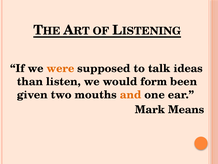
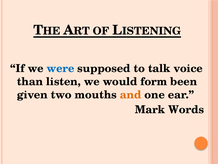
were colour: orange -> blue
ideas: ideas -> voice
Means: Means -> Words
